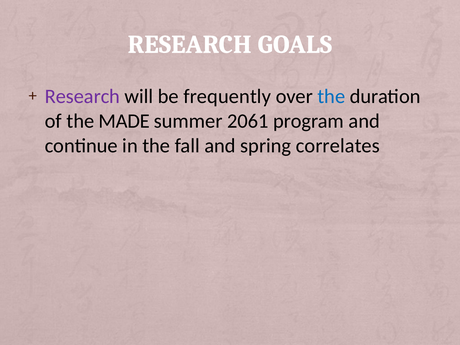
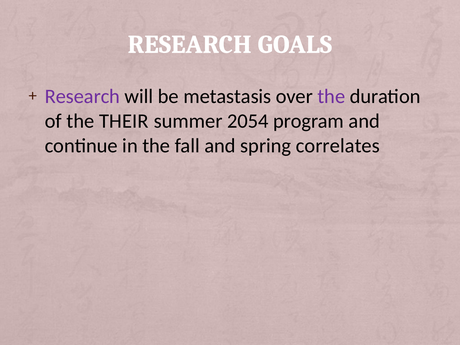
frequently: frequently -> metastasis
the at (331, 97) colour: blue -> purple
MADE: MADE -> THEIR
2061: 2061 -> 2054
